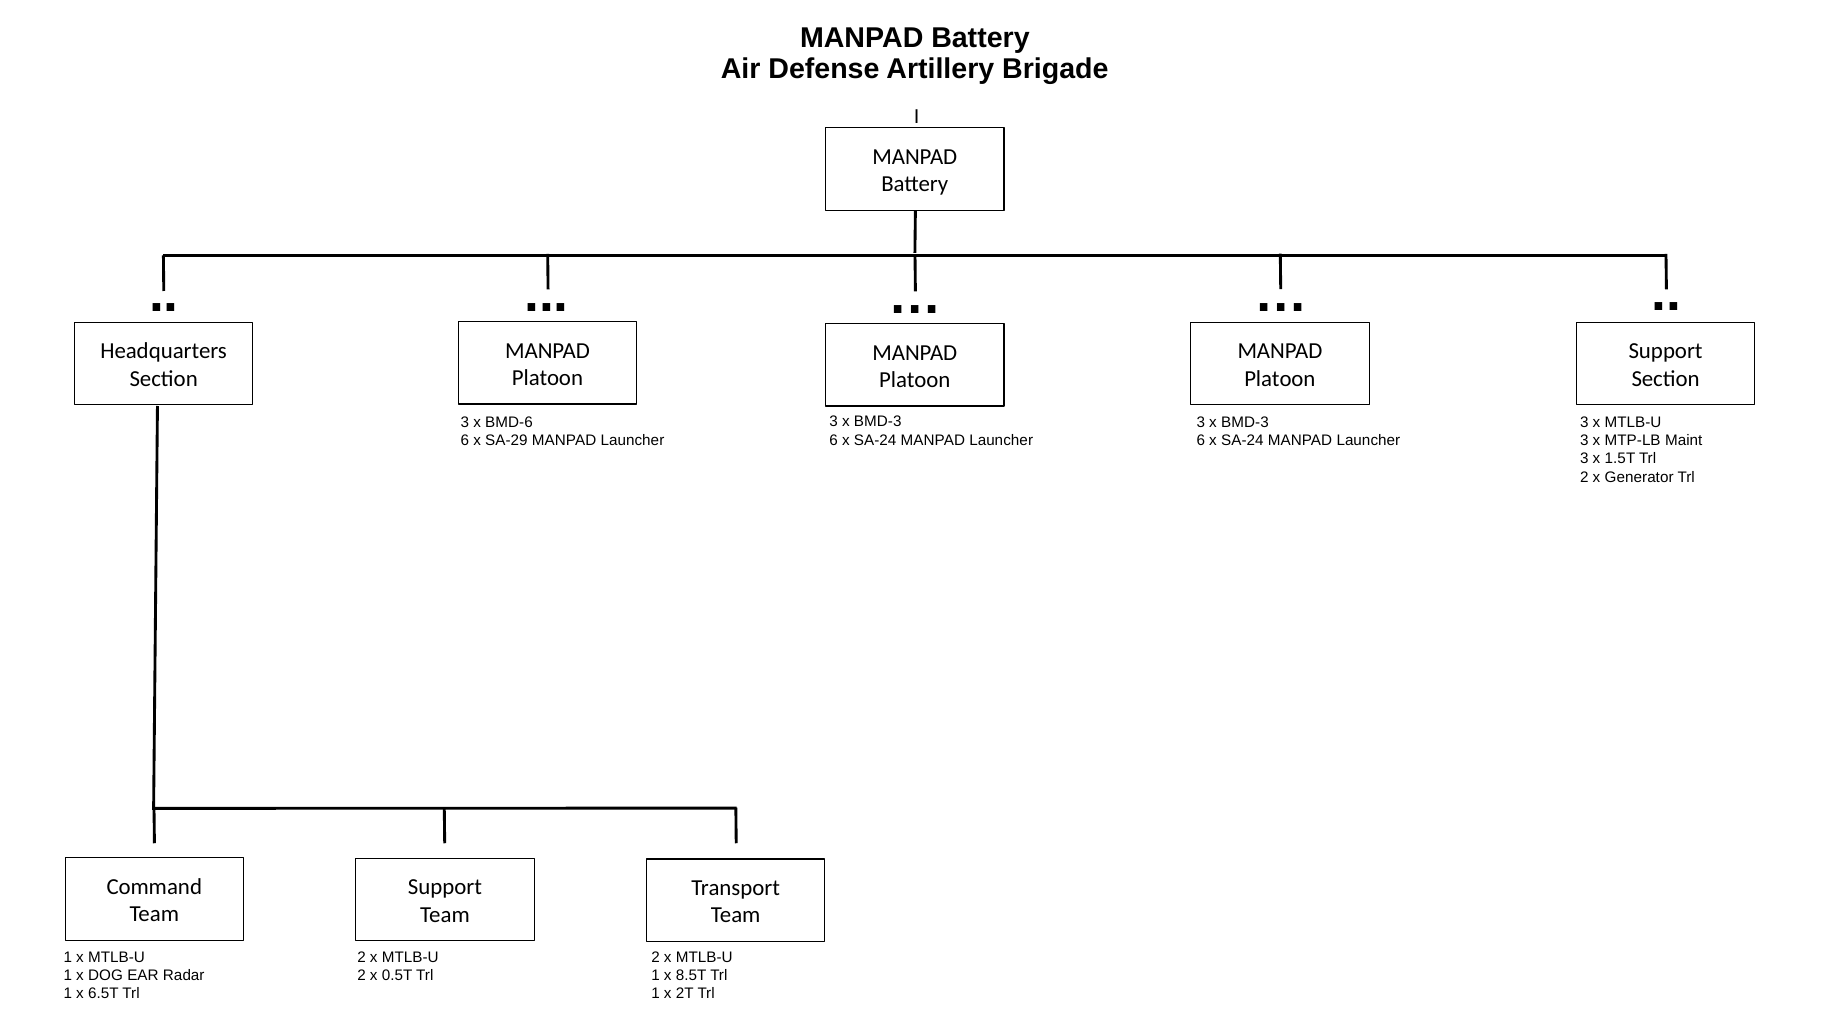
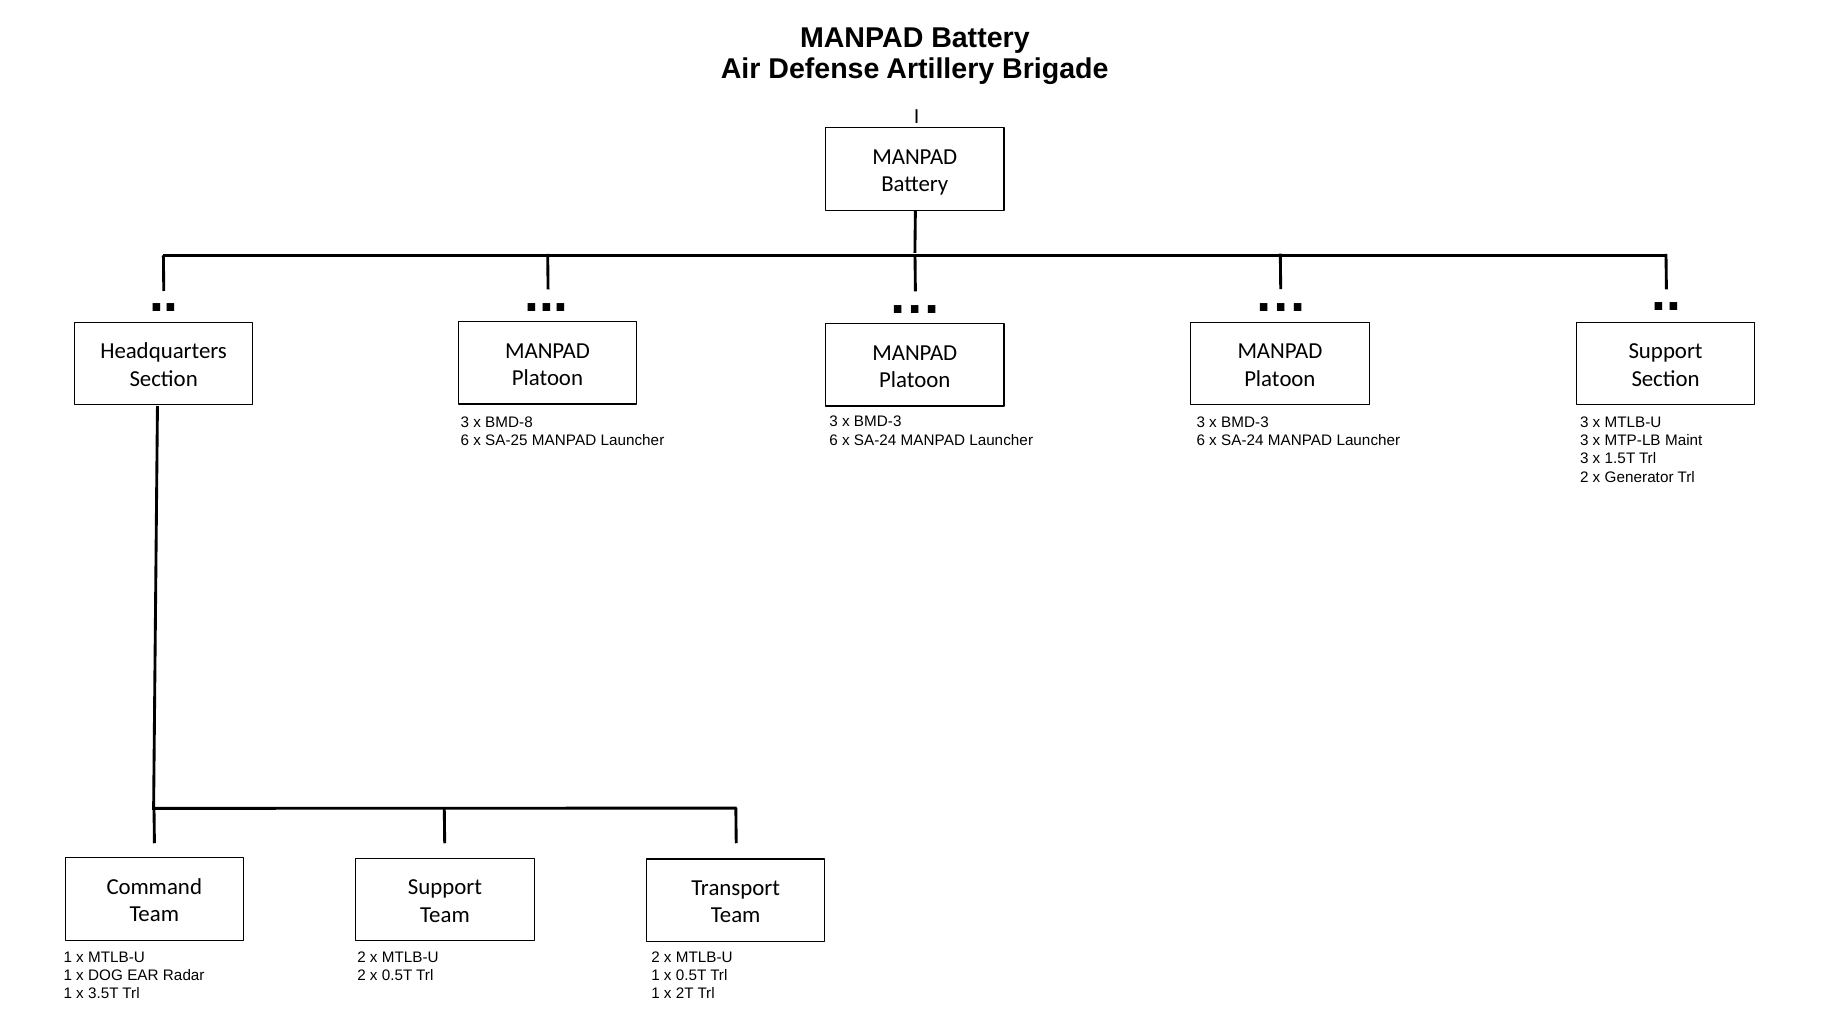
BMD-6: BMD-6 -> BMD-8
SA-29: SA-29 -> SA-25
1 x 8.5T: 8.5T -> 0.5T
6.5T: 6.5T -> 3.5T
